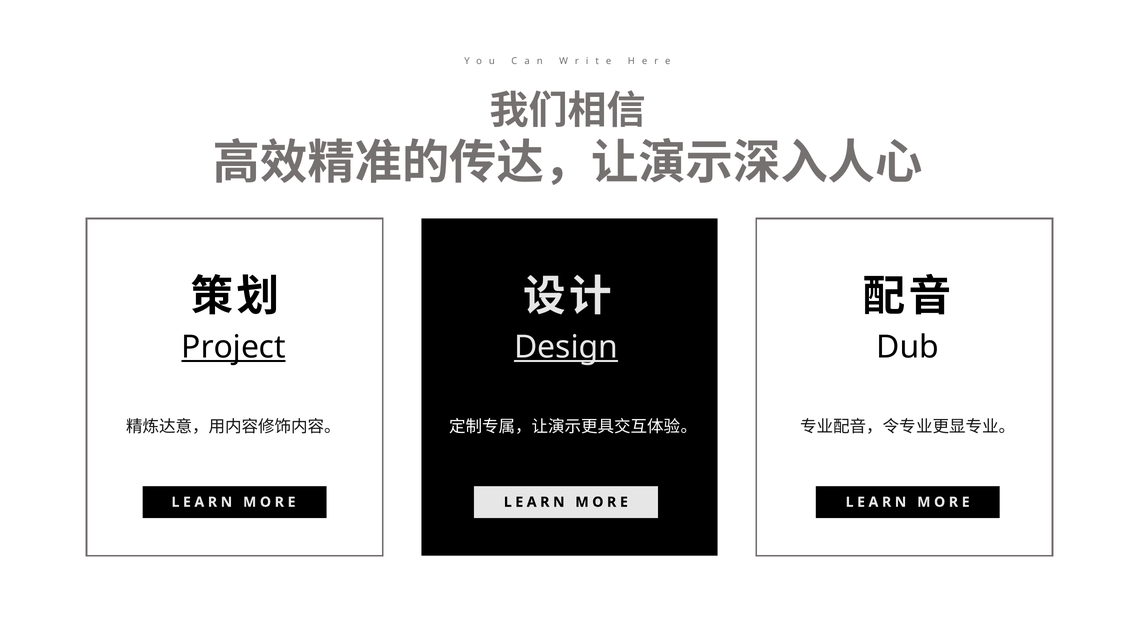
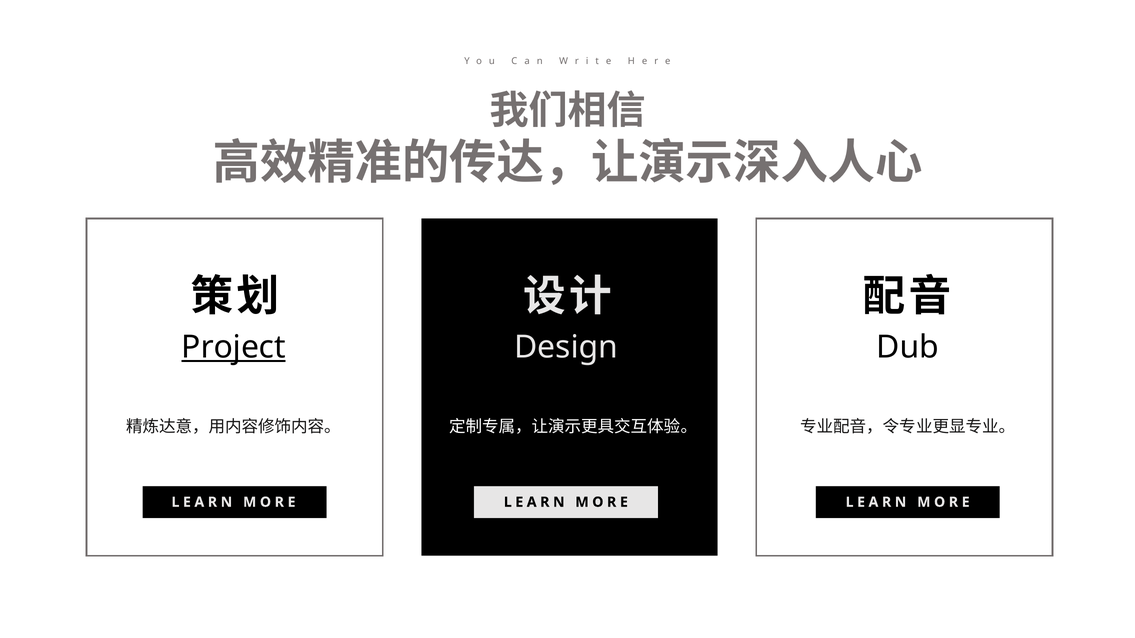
Design underline: present -> none
